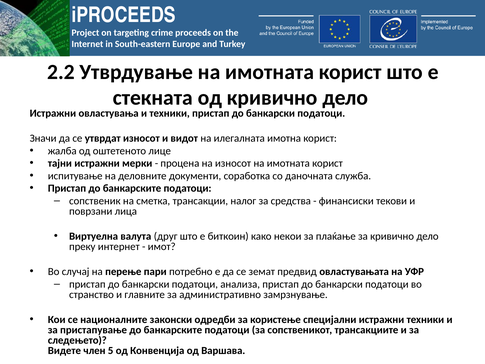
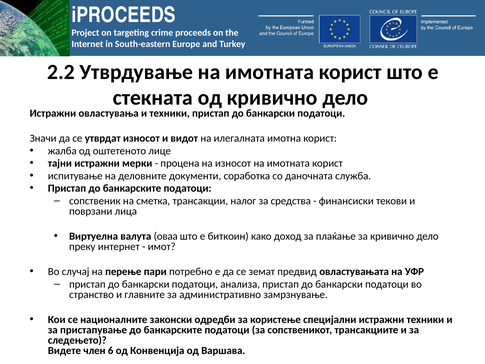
друг: друг -> оваа
некои: некои -> доход
5: 5 -> 6
